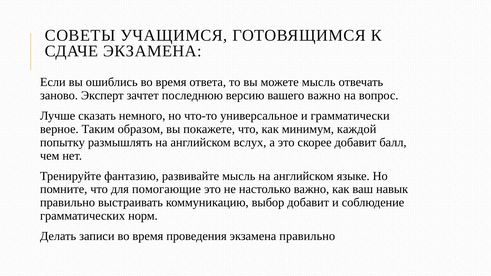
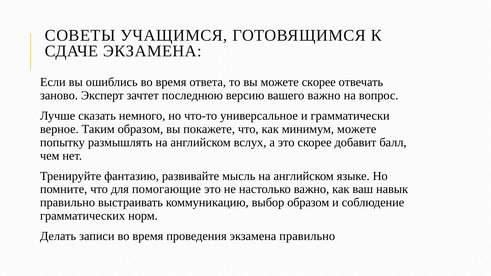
можете мысль: мысль -> скорее
минимум каждой: каждой -> можете
выбор добавит: добавит -> образом
